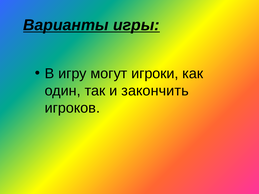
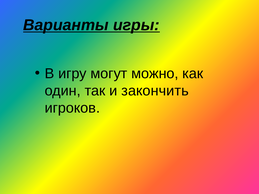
игроки: игроки -> можно
